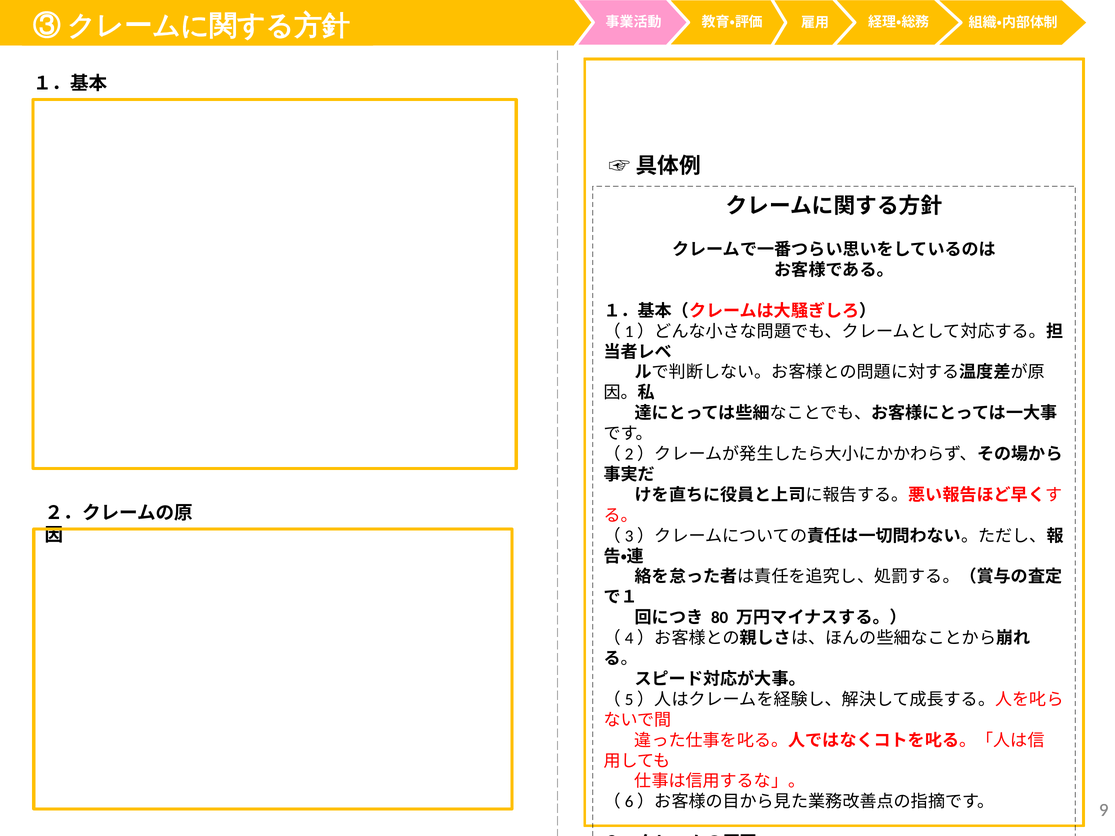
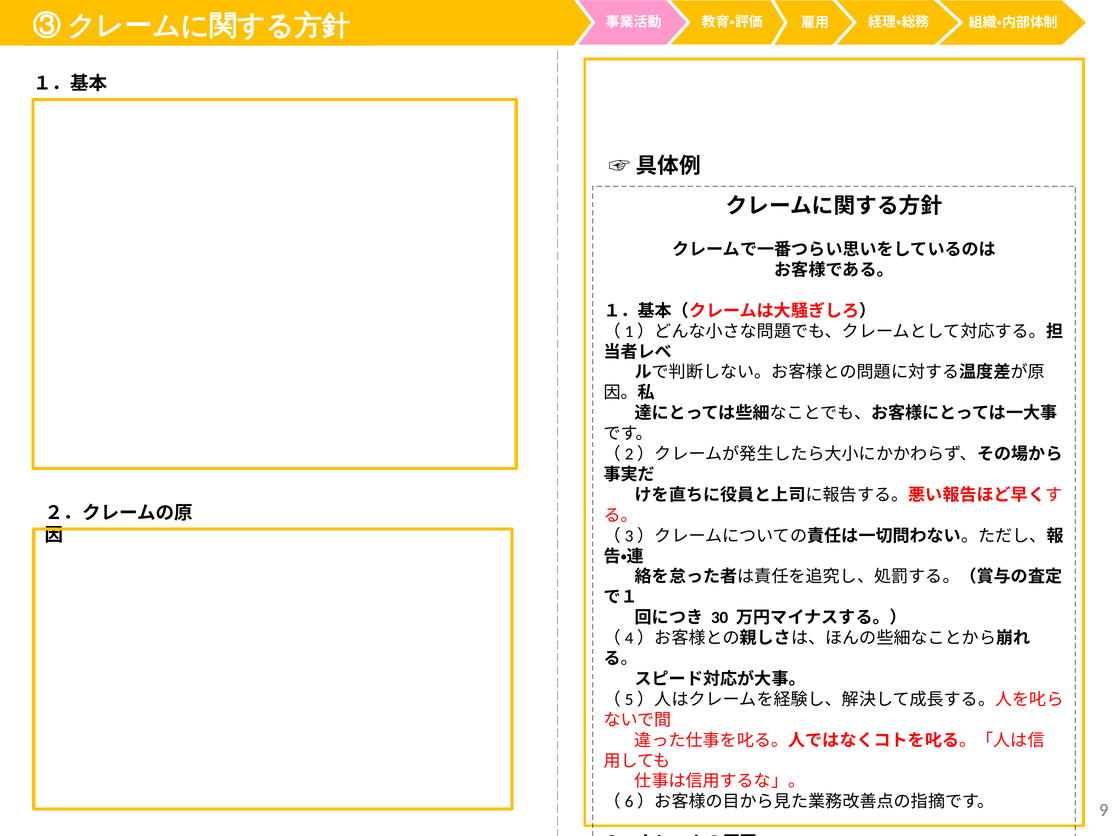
80: 80 -> 30
